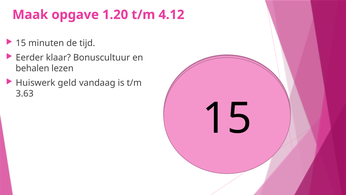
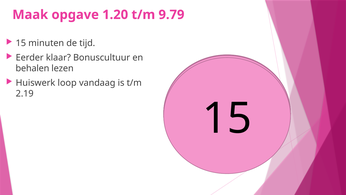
4.12: 4.12 -> 9.79
geld: geld -> loop
3.63: 3.63 -> 2.19
